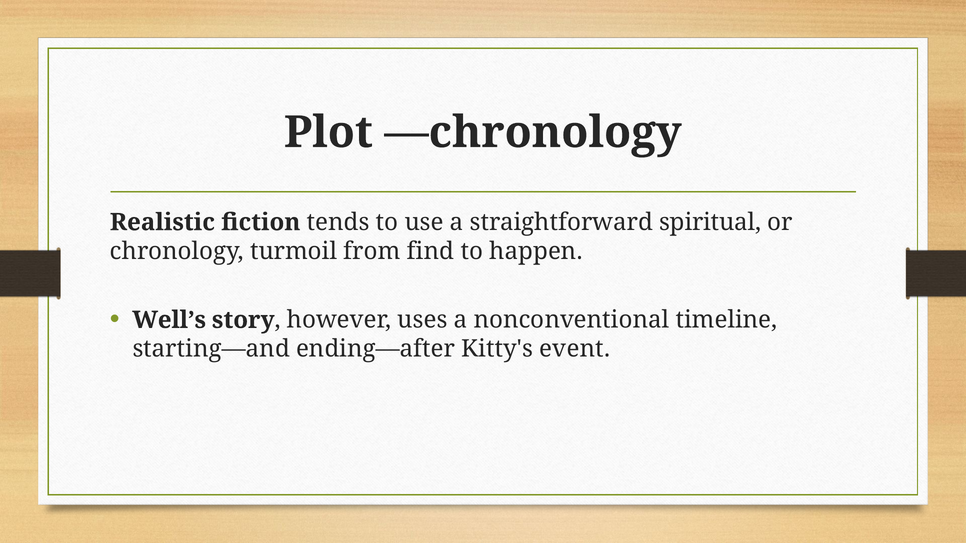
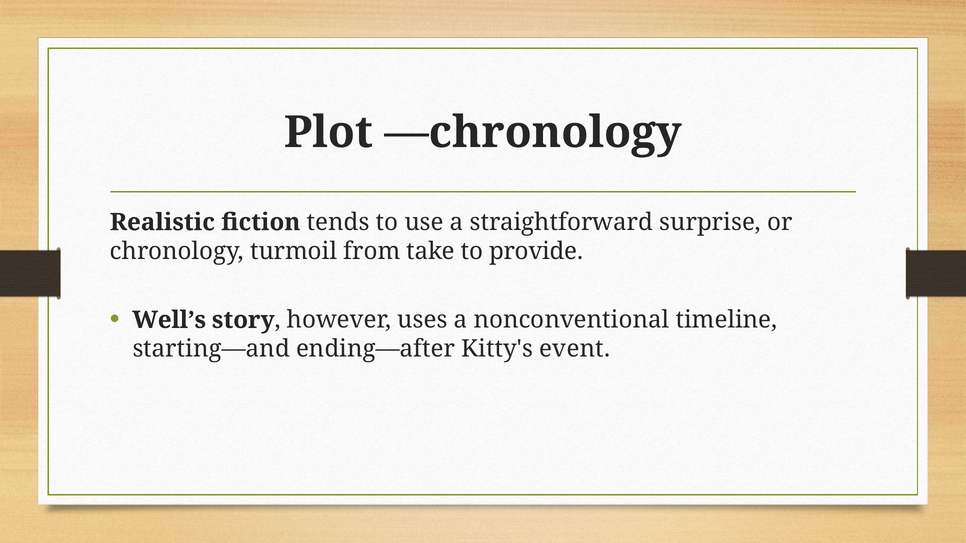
spiritual: spiritual -> surprise
find: find -> take
happen: happen -> provide
